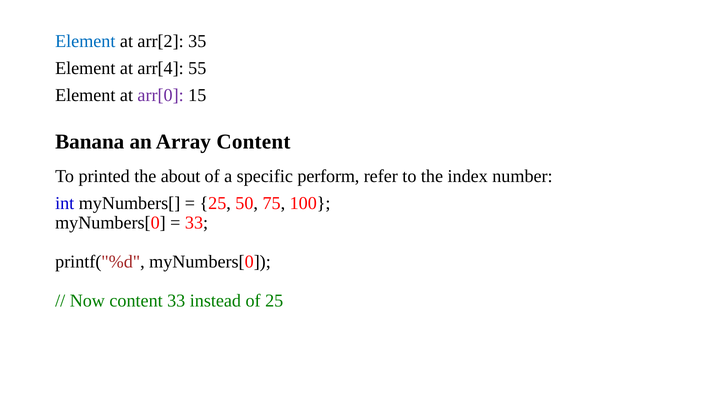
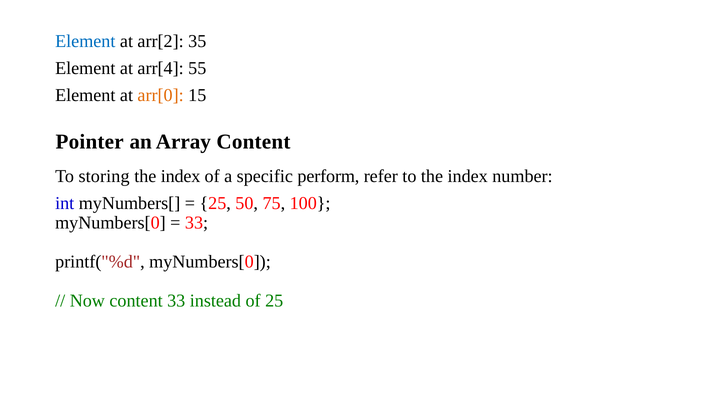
arr[0 colour: purple -> orange
Banana: Banana -> Pointer
printed: printed -> storing
about at (181, 176): about -> index
